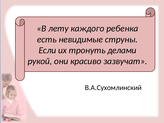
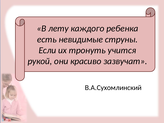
делами: делами -> учится
